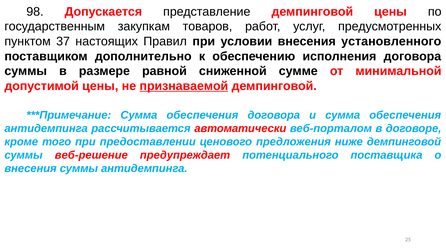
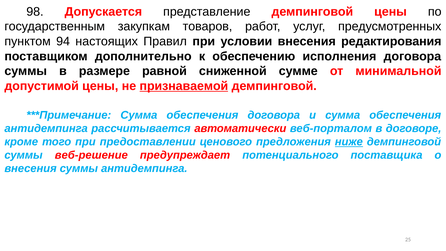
37: 37 -> 94
установленного: установленного -> редактирования
ниже underline: none -> present
